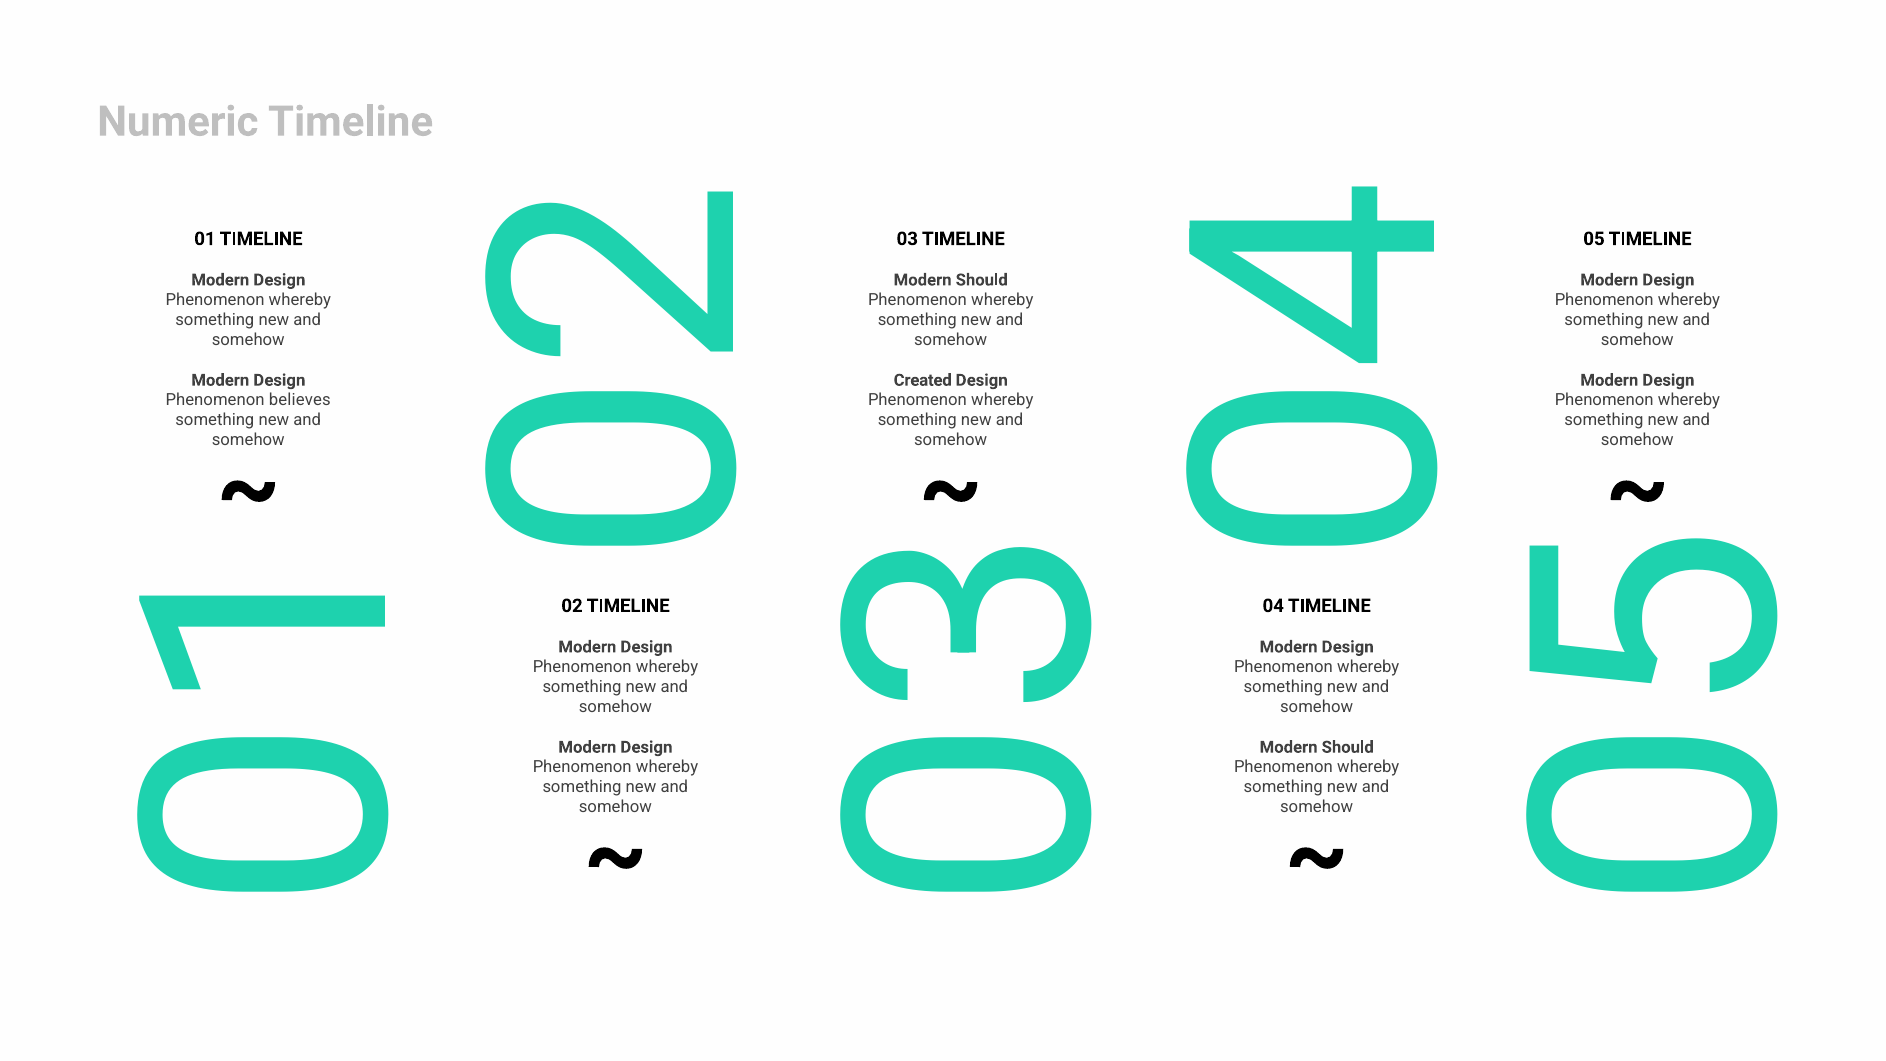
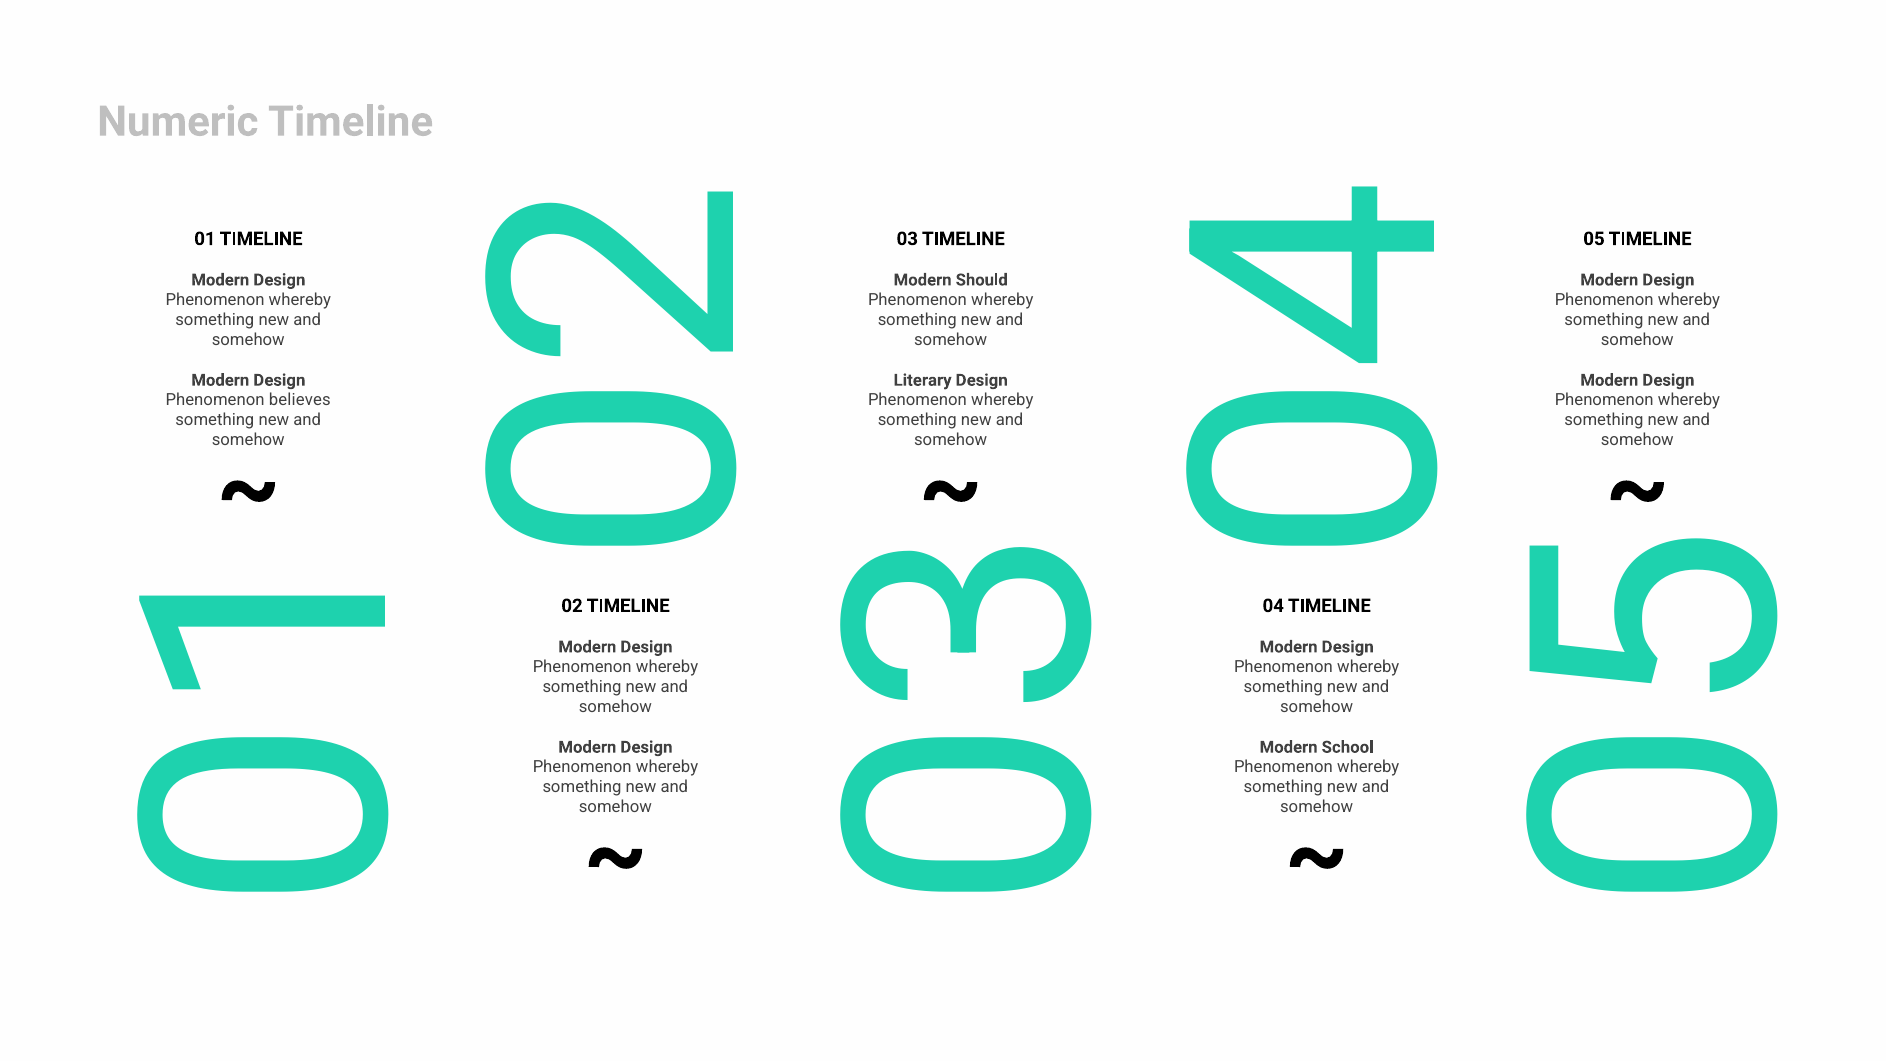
Created: Created -> Literary
Should at (1348, 747): Should -> School
